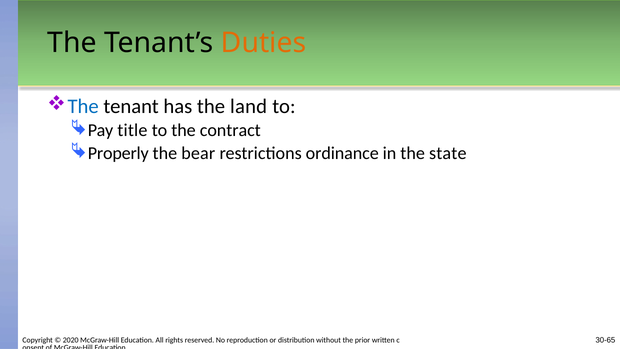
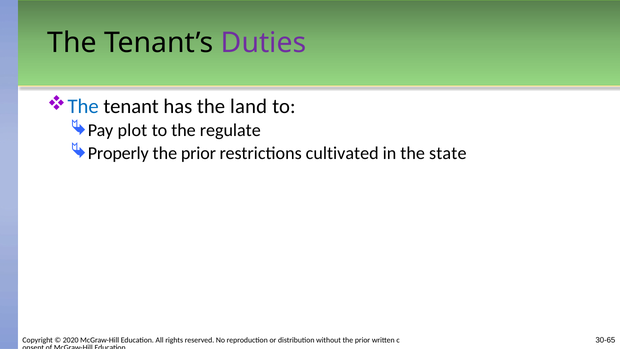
Duties colour: orange -> purple
title: title -> plot
contract: contract -> regulate
bear at (198, 153): bear -> prior
ordinance: ordinance -> cultivated
